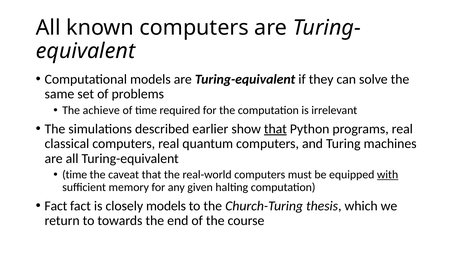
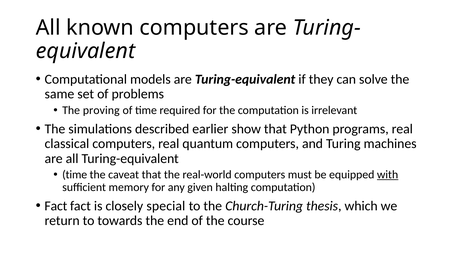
achieve: achieve -> proving
that at (275, 129) underline: present -> none
closely models: models -> special
